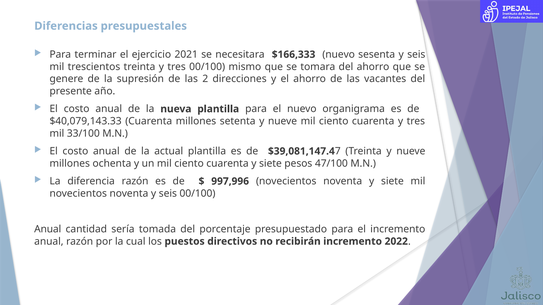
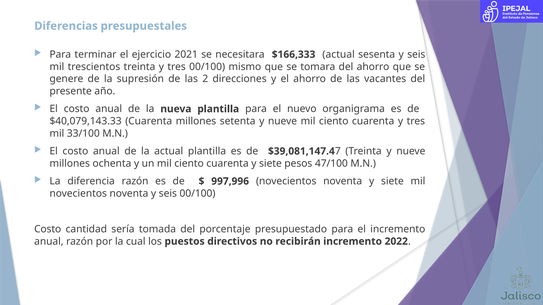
$166,333 nuevo: nuevo -> actual
Anual at (48, 229): Anual -> Costo
